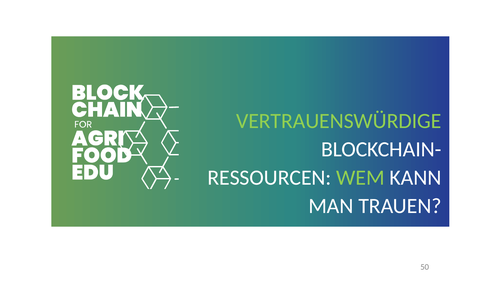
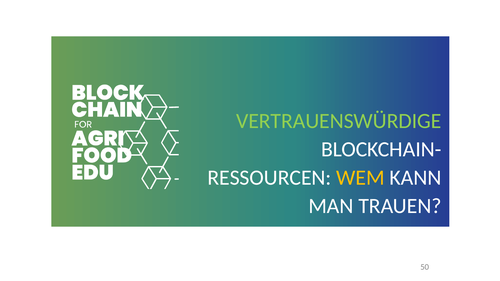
WEM colour: light green -> yellow
